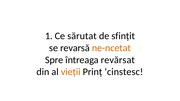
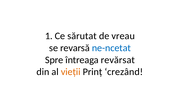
sfințit: sfințit -> vreau
ne-ncetat colour: orange -> blue
cinstesc: cinstesc -> crezând
